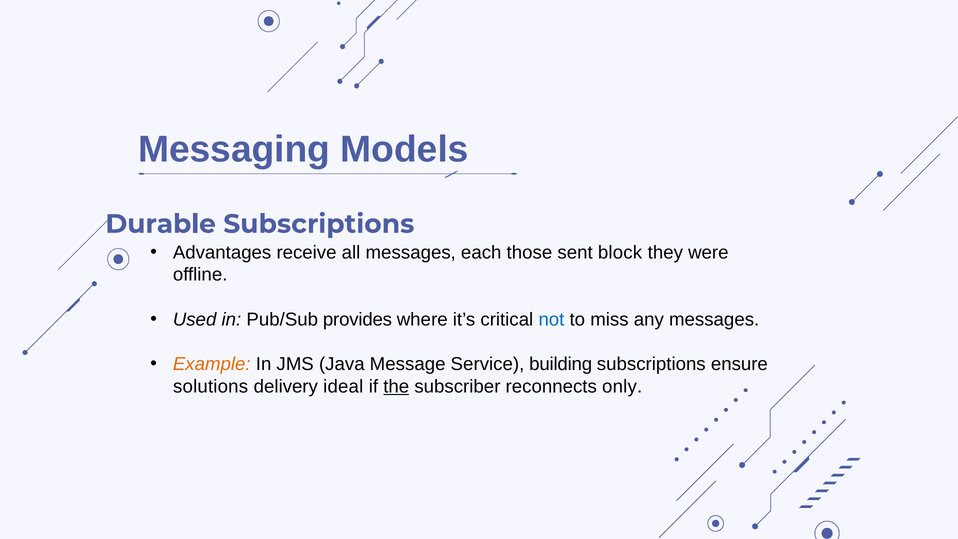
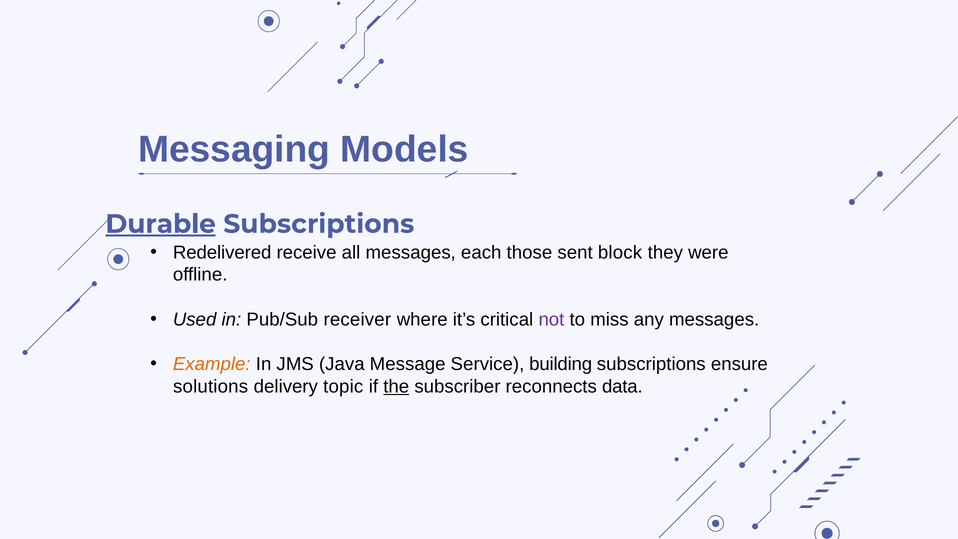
Durable underline: none -> present
Advantages: Advantages -> Redelivered
provides: provides -> receiver
not colour: blue -> purple
ideal: ideal -> topic
only: only -> data
